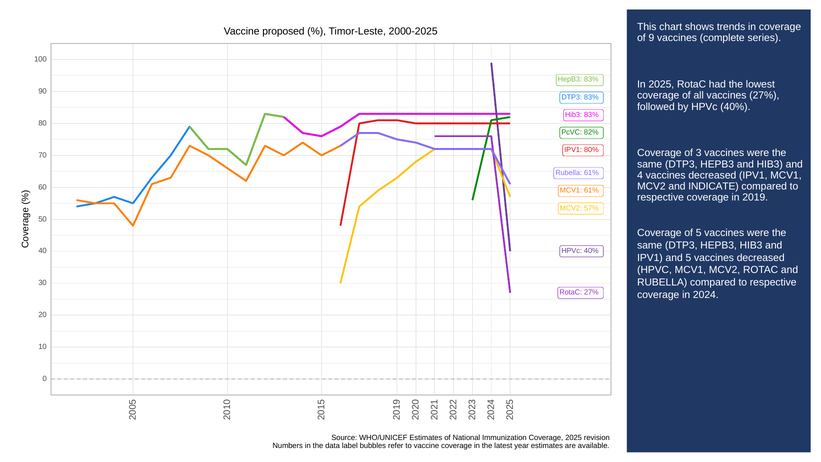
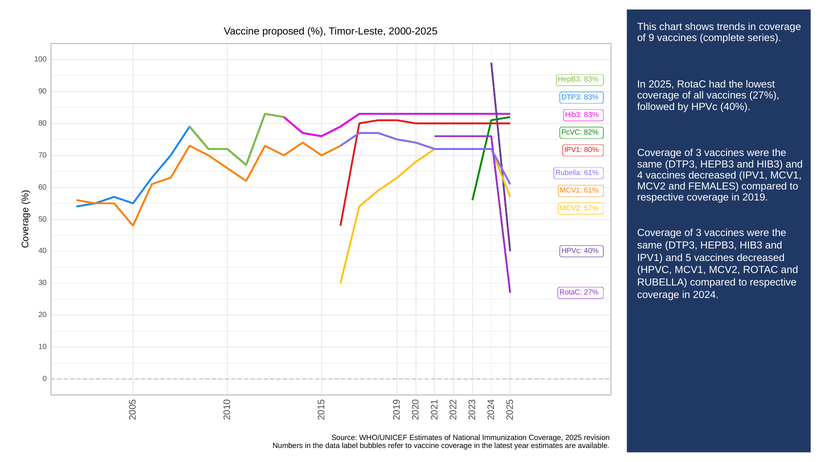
INDICATE: INDICATE -> FEMALES
5 at (699, 233): 5 -> 3
